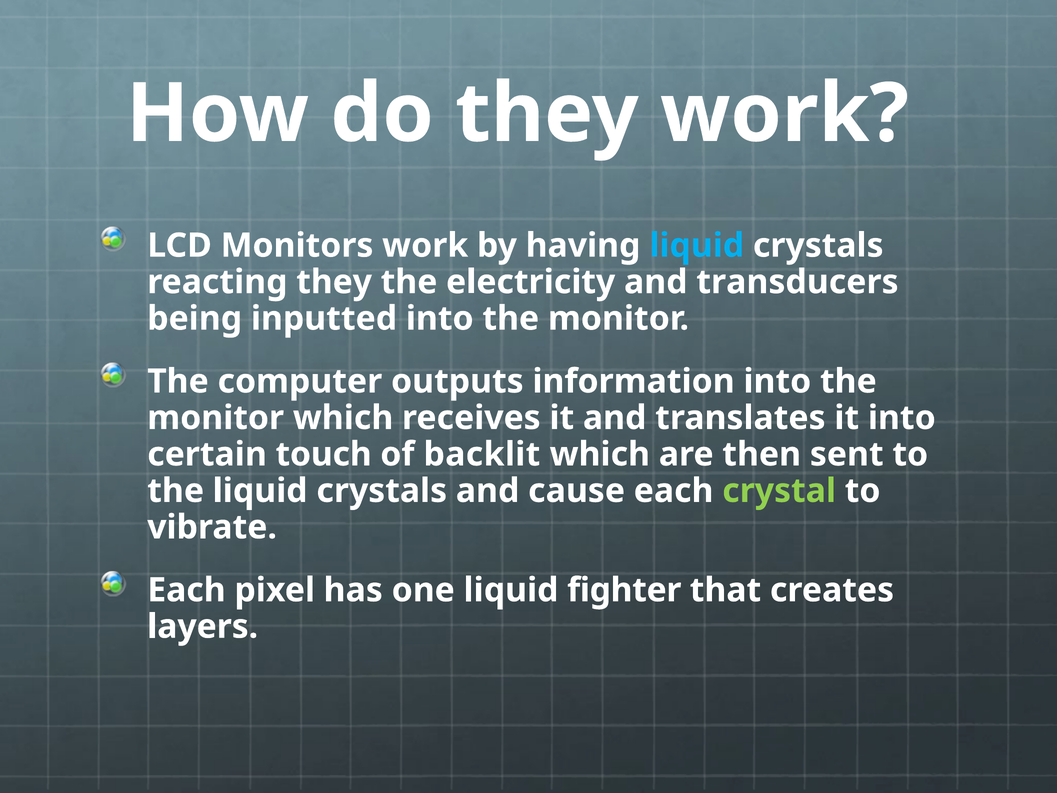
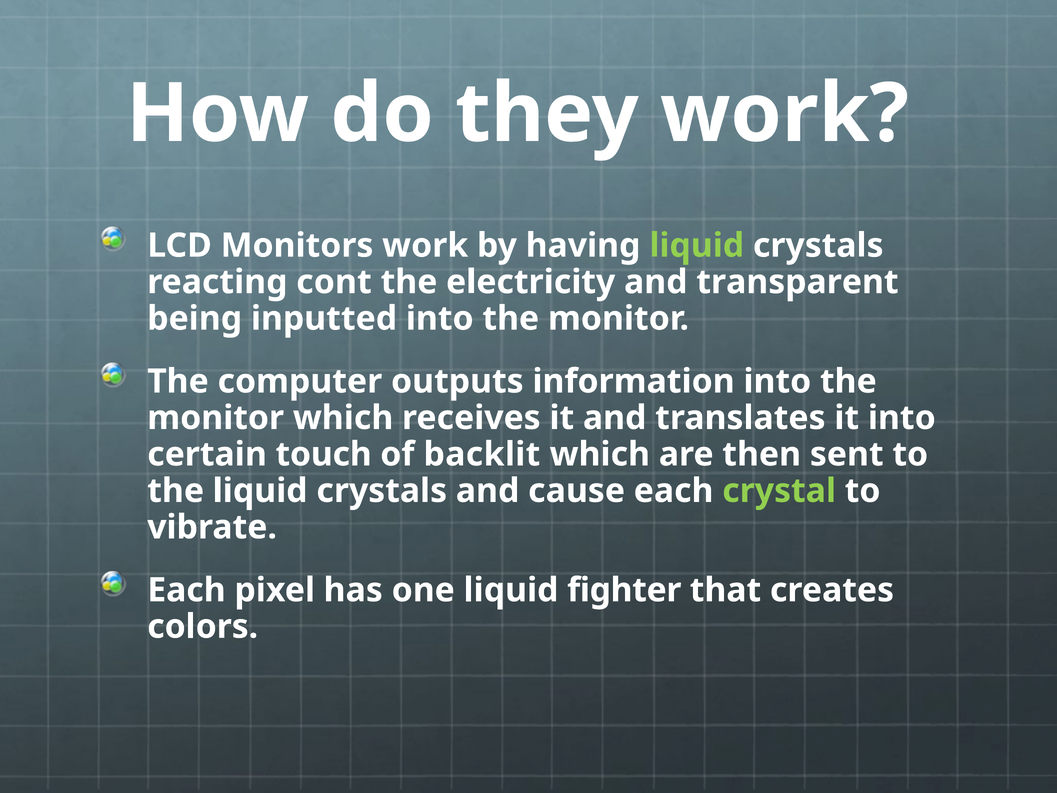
liquid at (697, 245) colour: light blue -> light green
reacting they: they -> cont
transducers: transducers -> transparent
layers: layers -> colors
